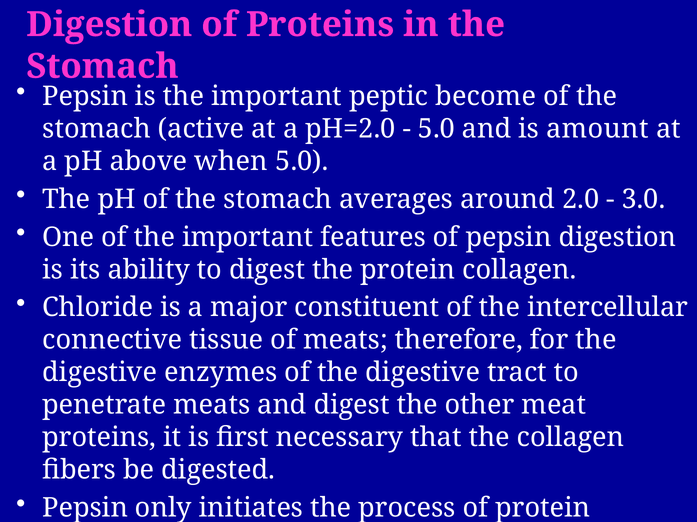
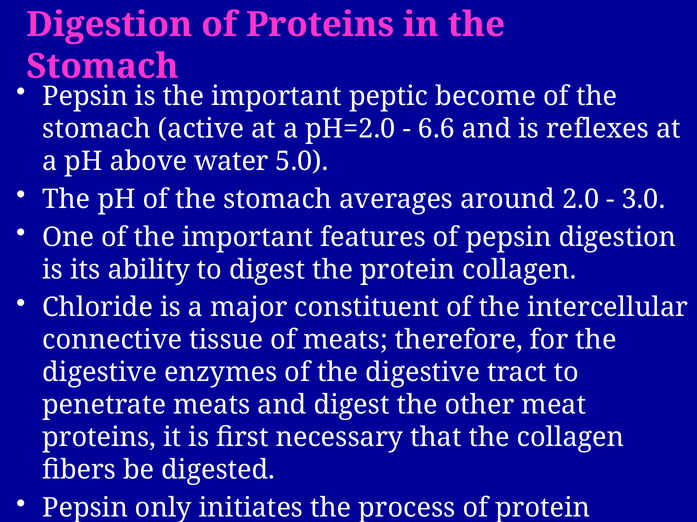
5.0 at (436, 129): 5.0 -> 6.6
amount: amount -> reflexes
when: when -> water
